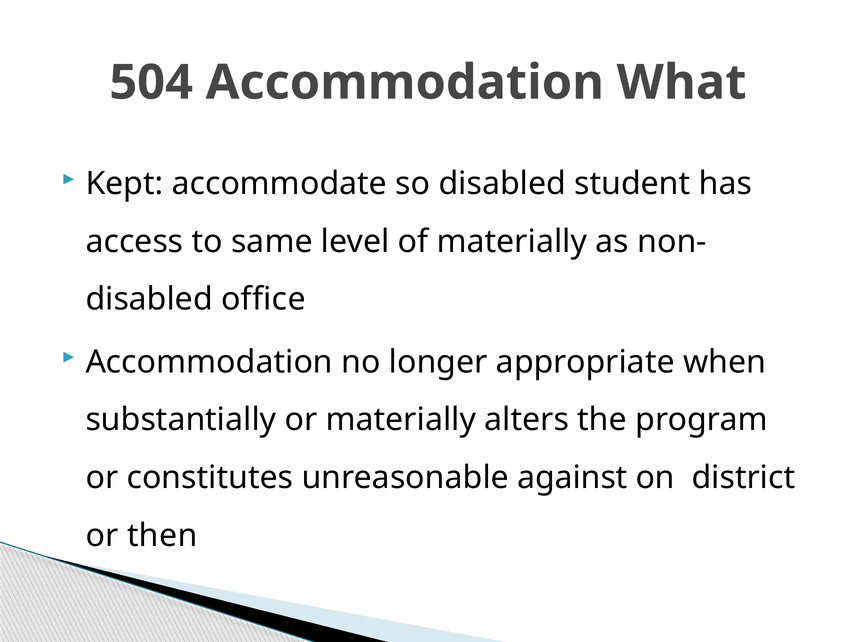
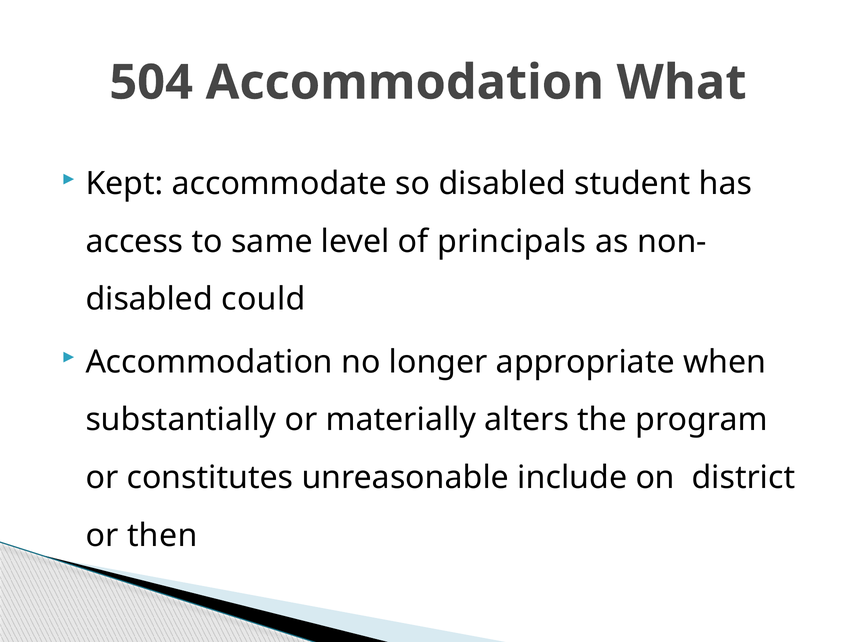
of materially: materially -> principals
office: office -> could
against: against -> include
